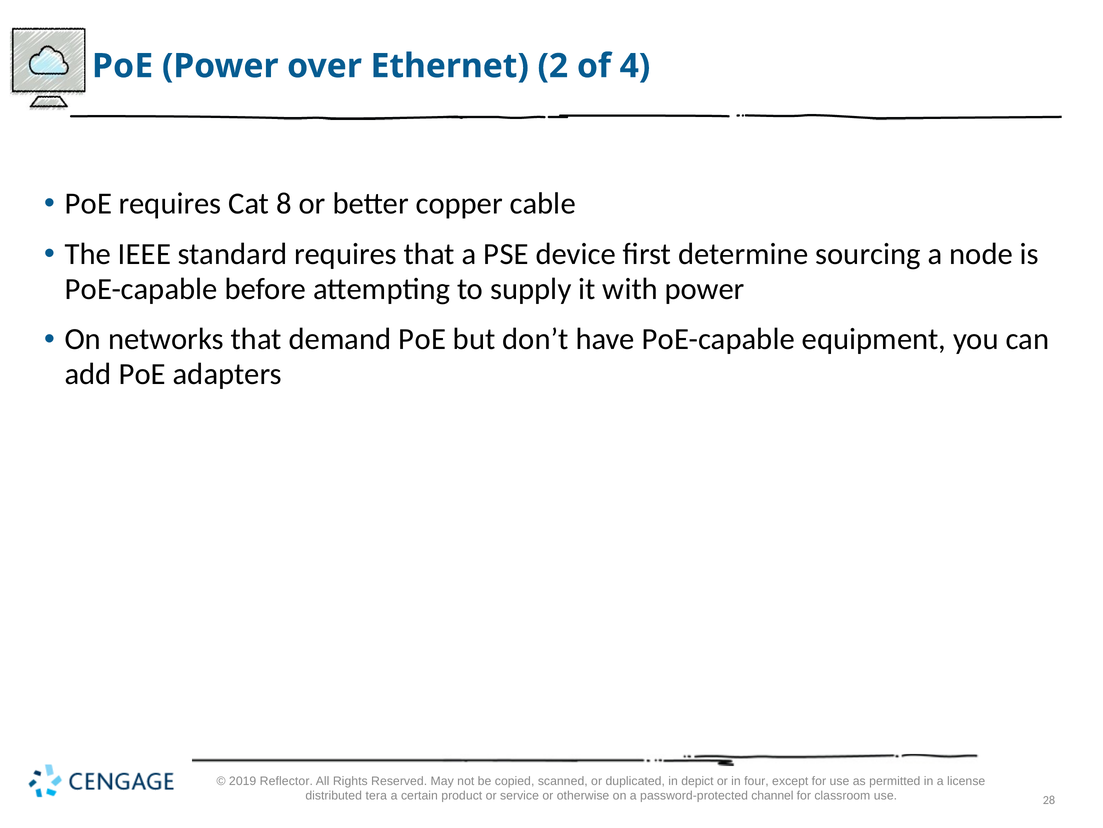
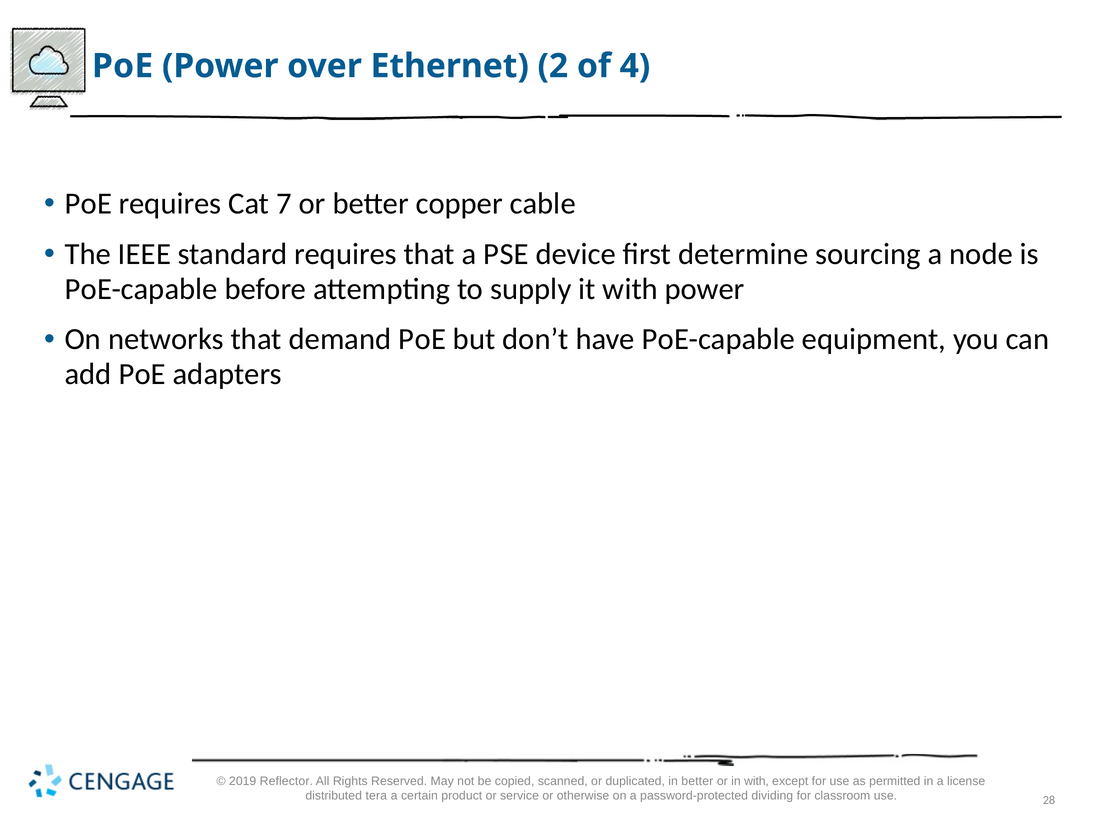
8: 8 -> 7
in depict: depict -> better
in four: four -> with
channel: channel -> dividing
